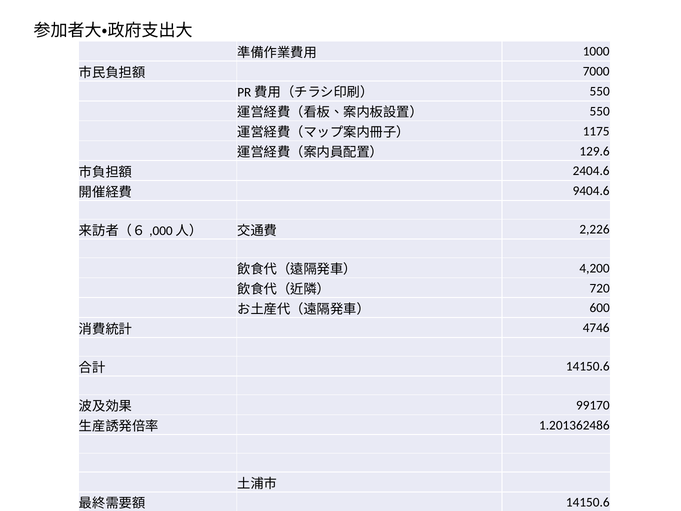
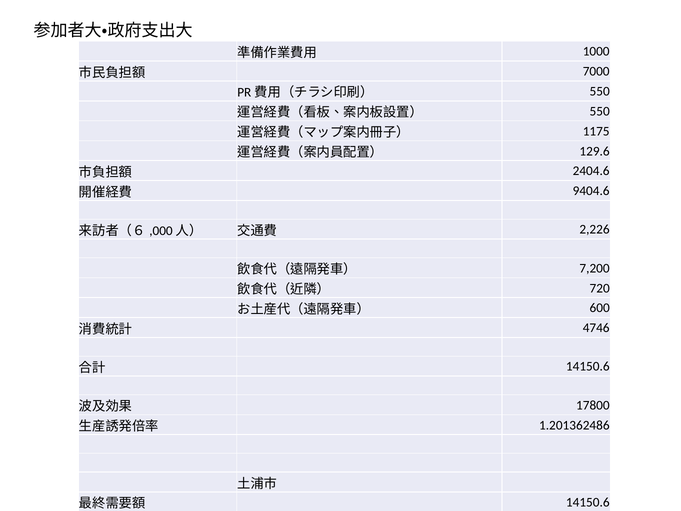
4,200: 4,200 -> 7,200
99170: 99170 -> 17800
